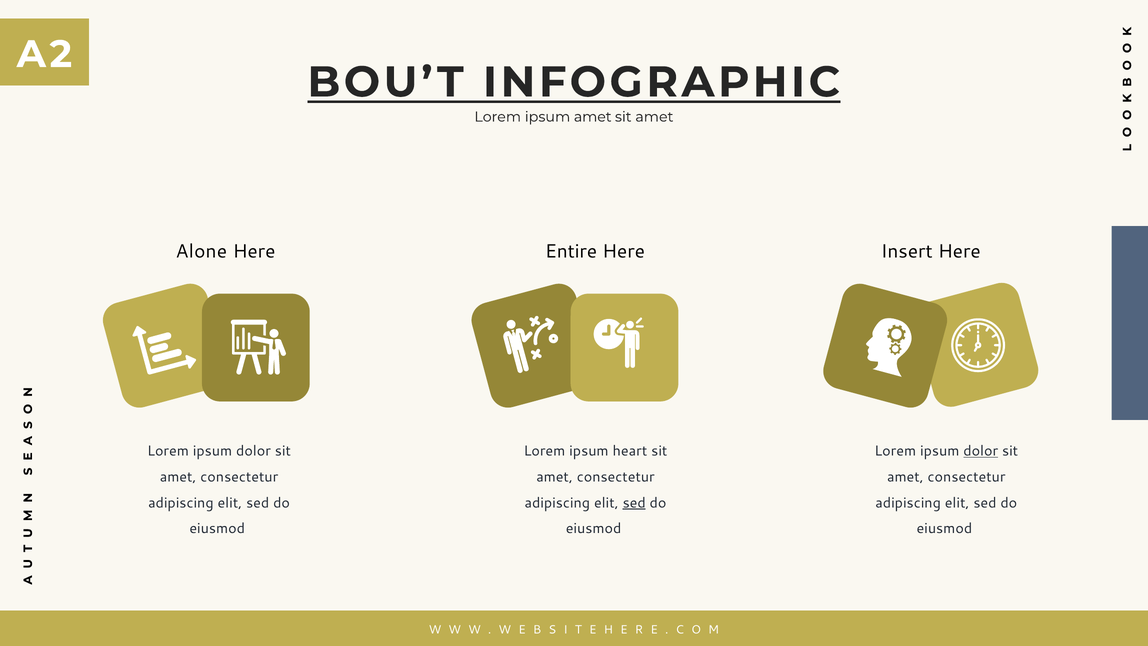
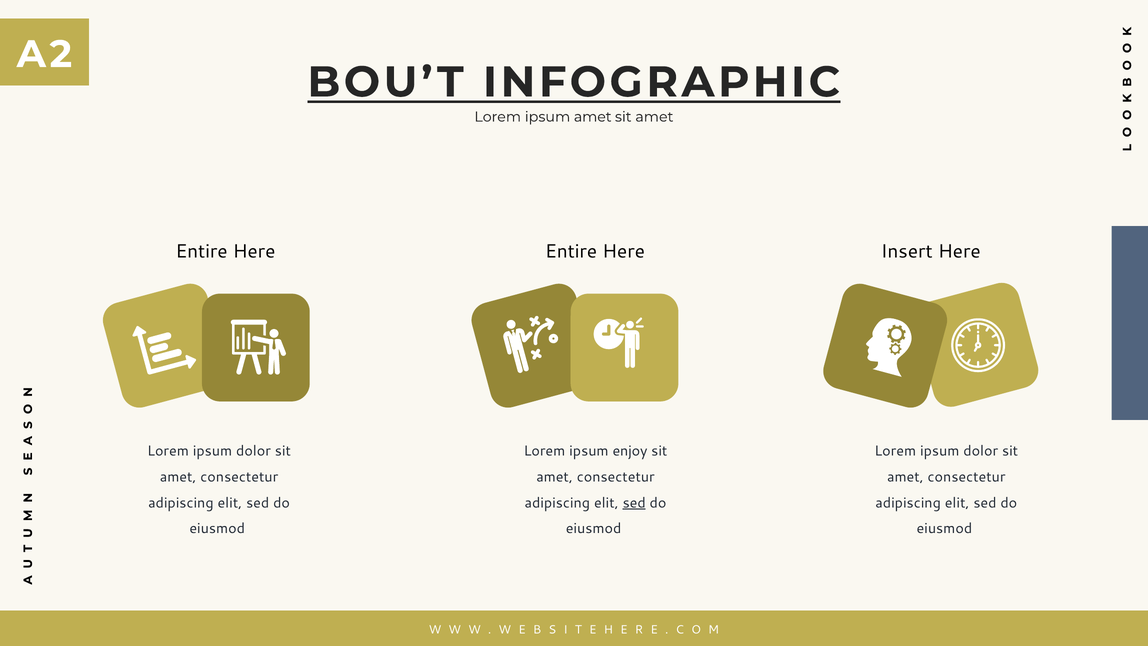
Alone at (201, 251): Alone -> Entire
heart: heart -> enjoy
dolor at (981, 451) underline: present -> none
